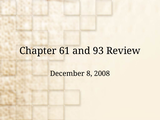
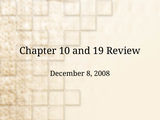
61: 61 -> 10
93: 93 -> 19
